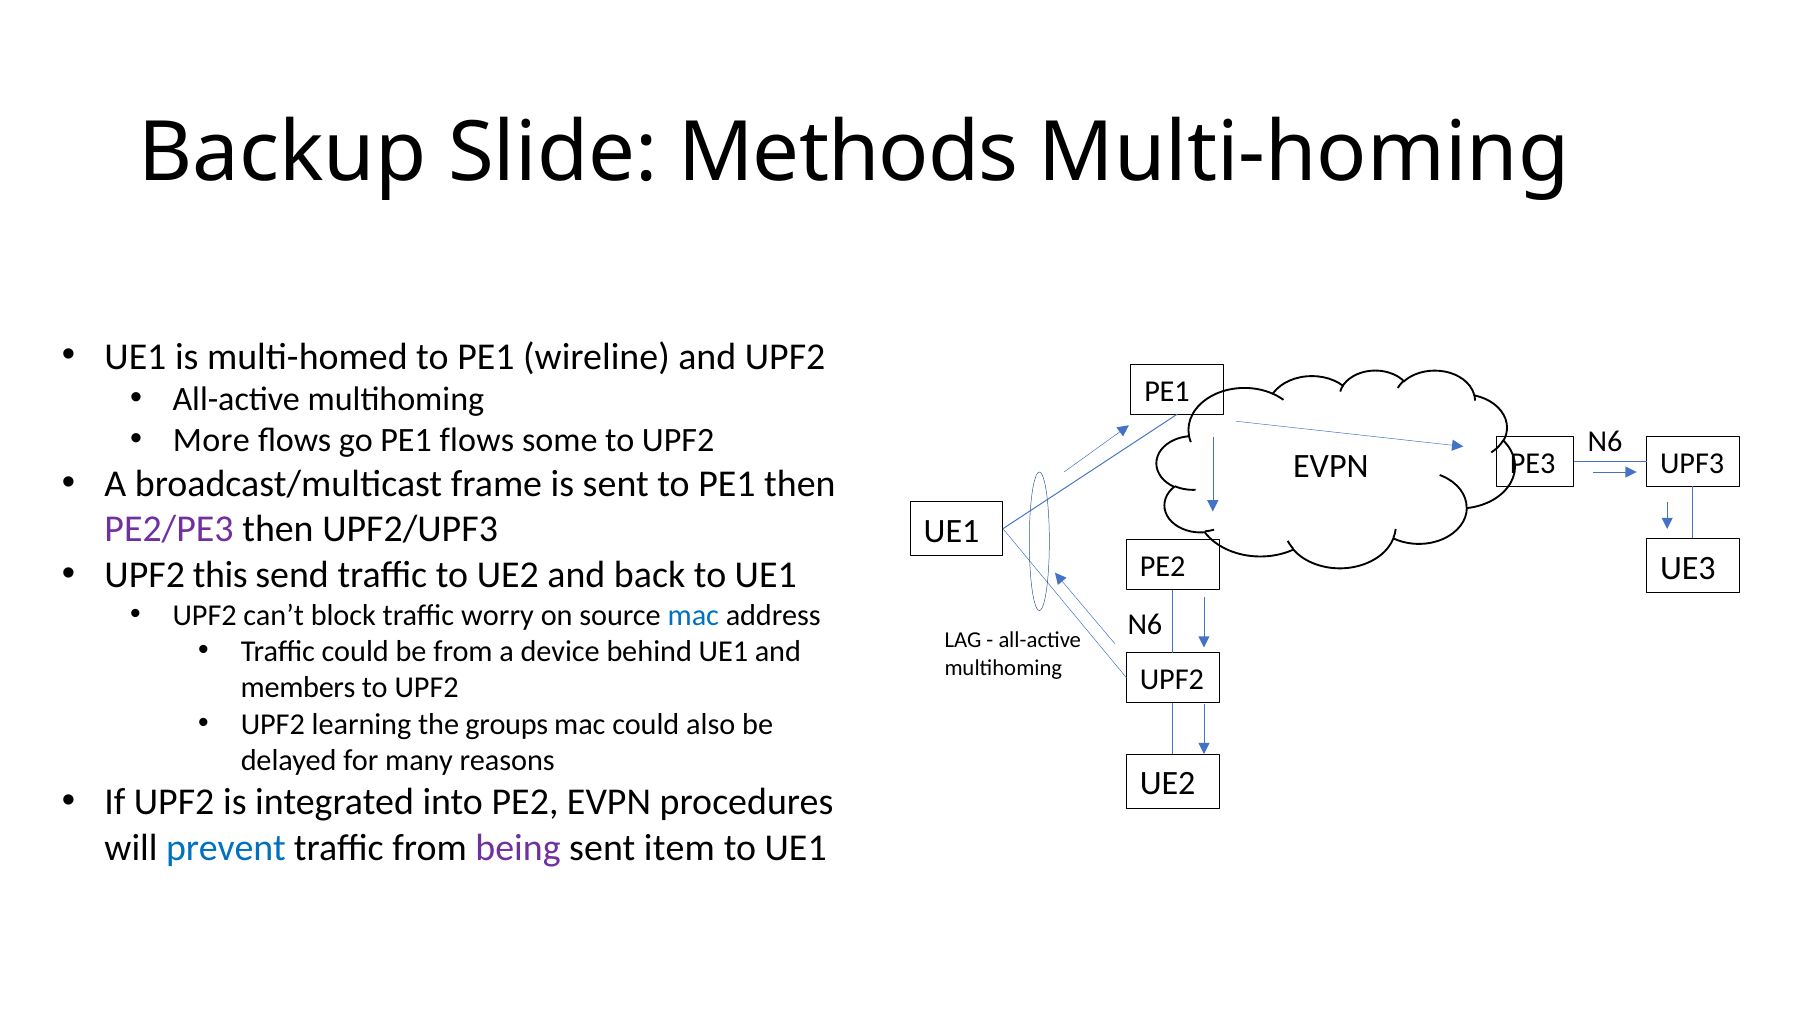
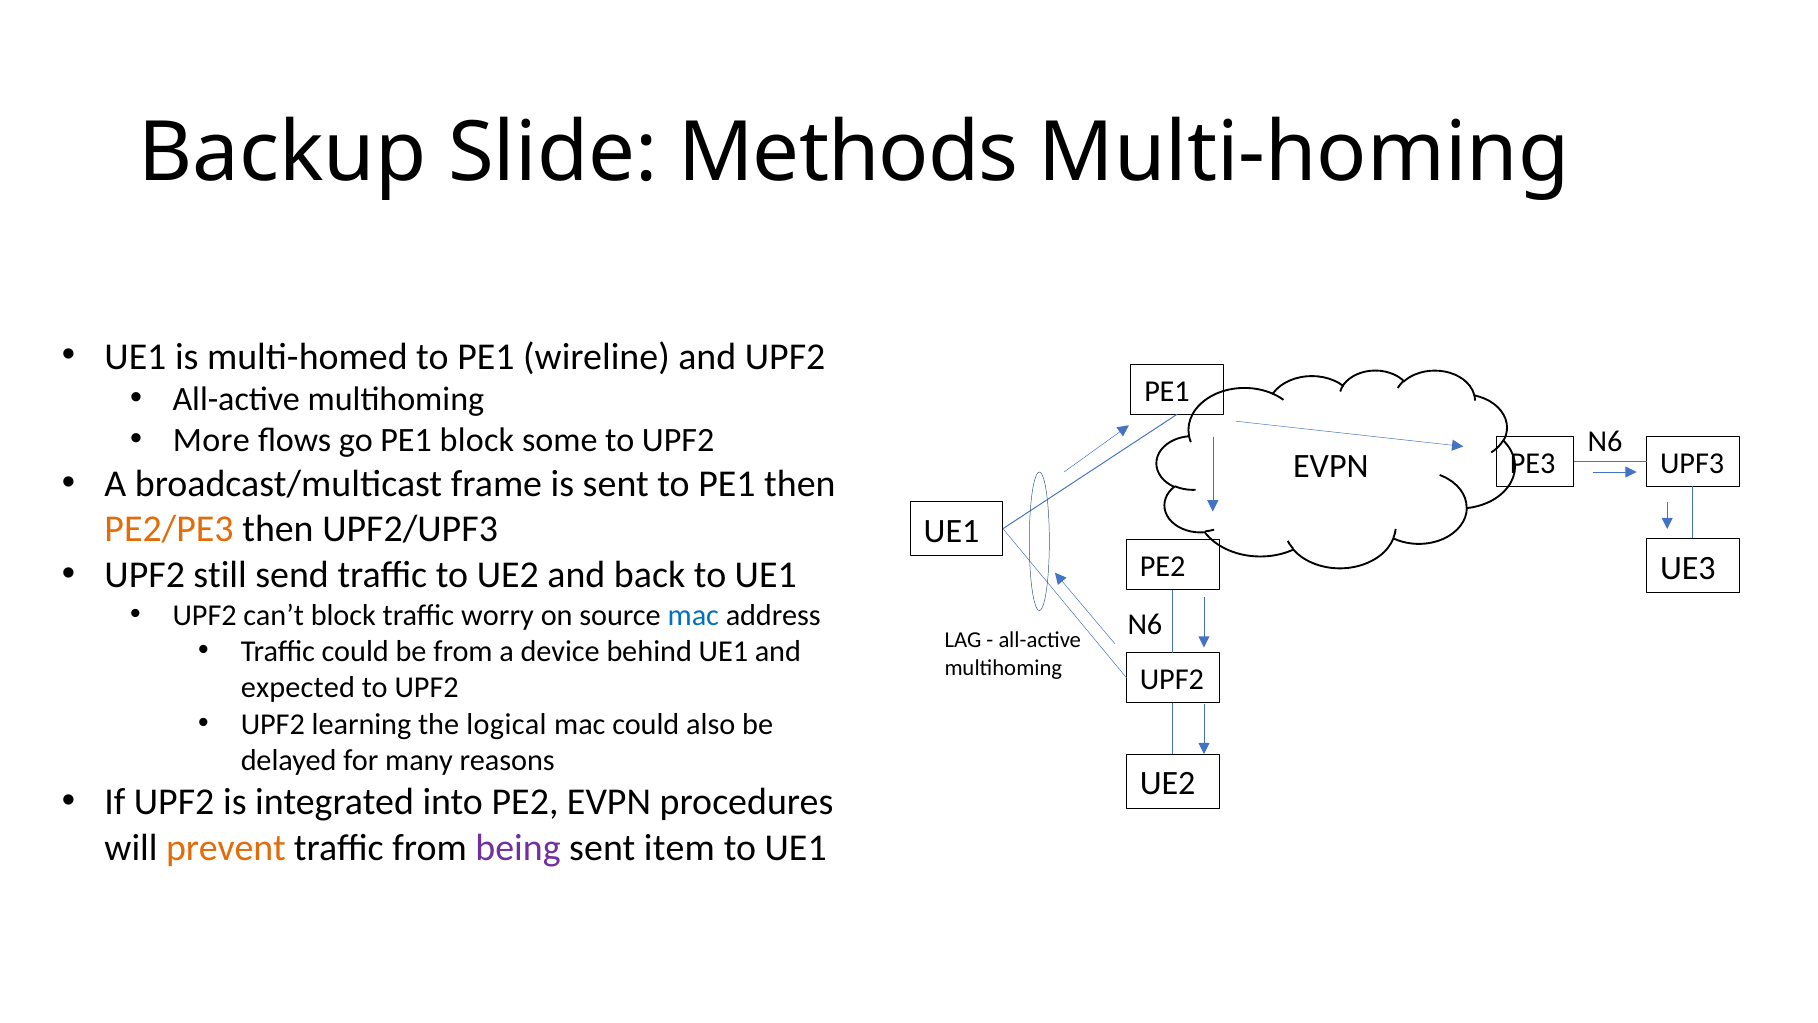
PE1 flows: flows -> block
PE2/PE3 colour: purple -> orange
this: this -> still
members: members -> expected
groups: groups -> logical
prevent colour: blue -> orange
